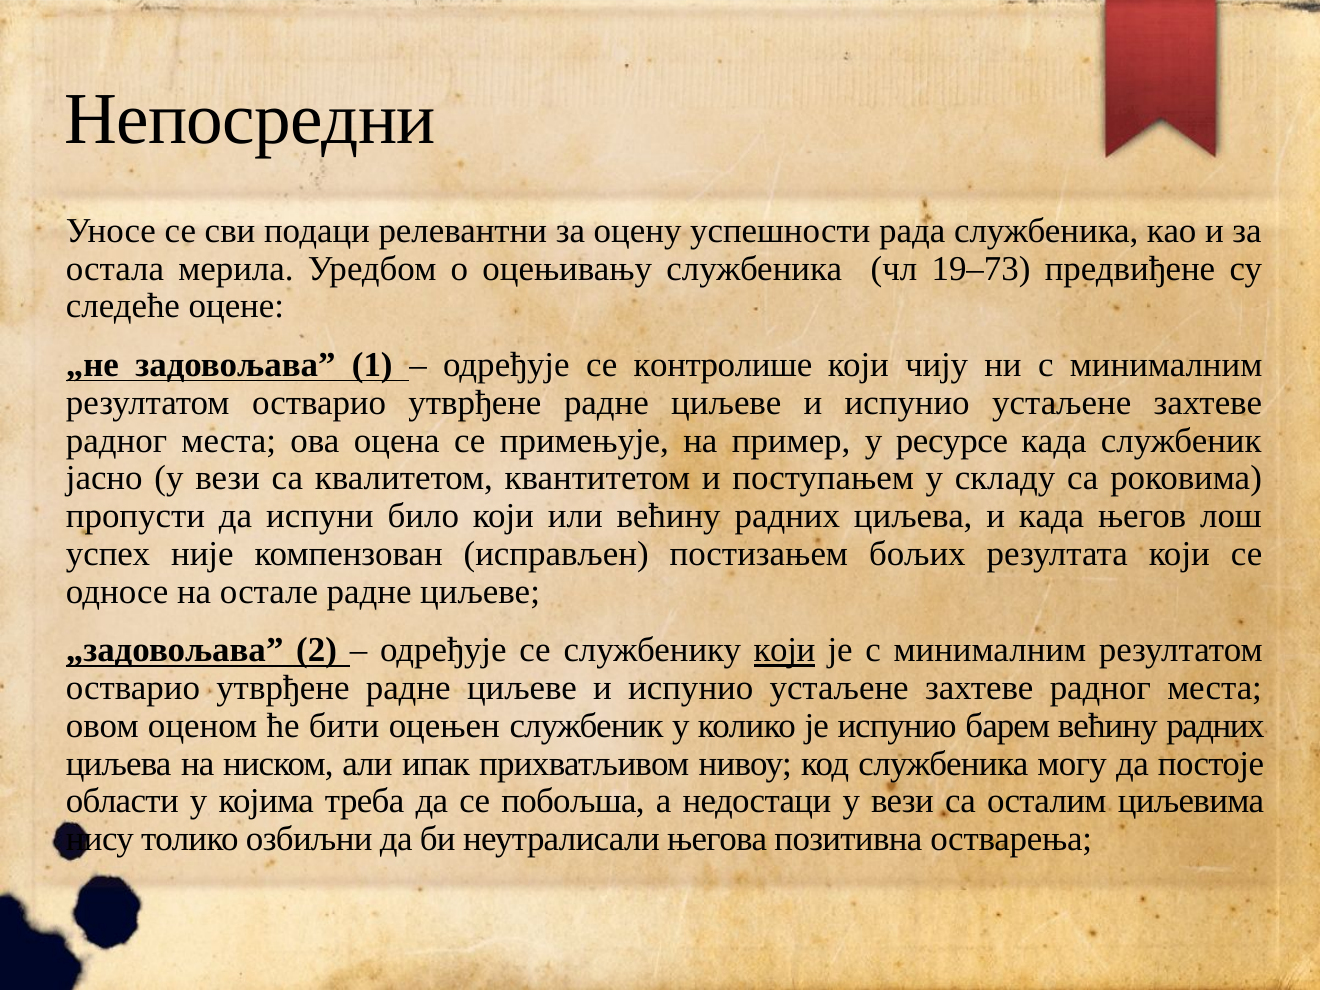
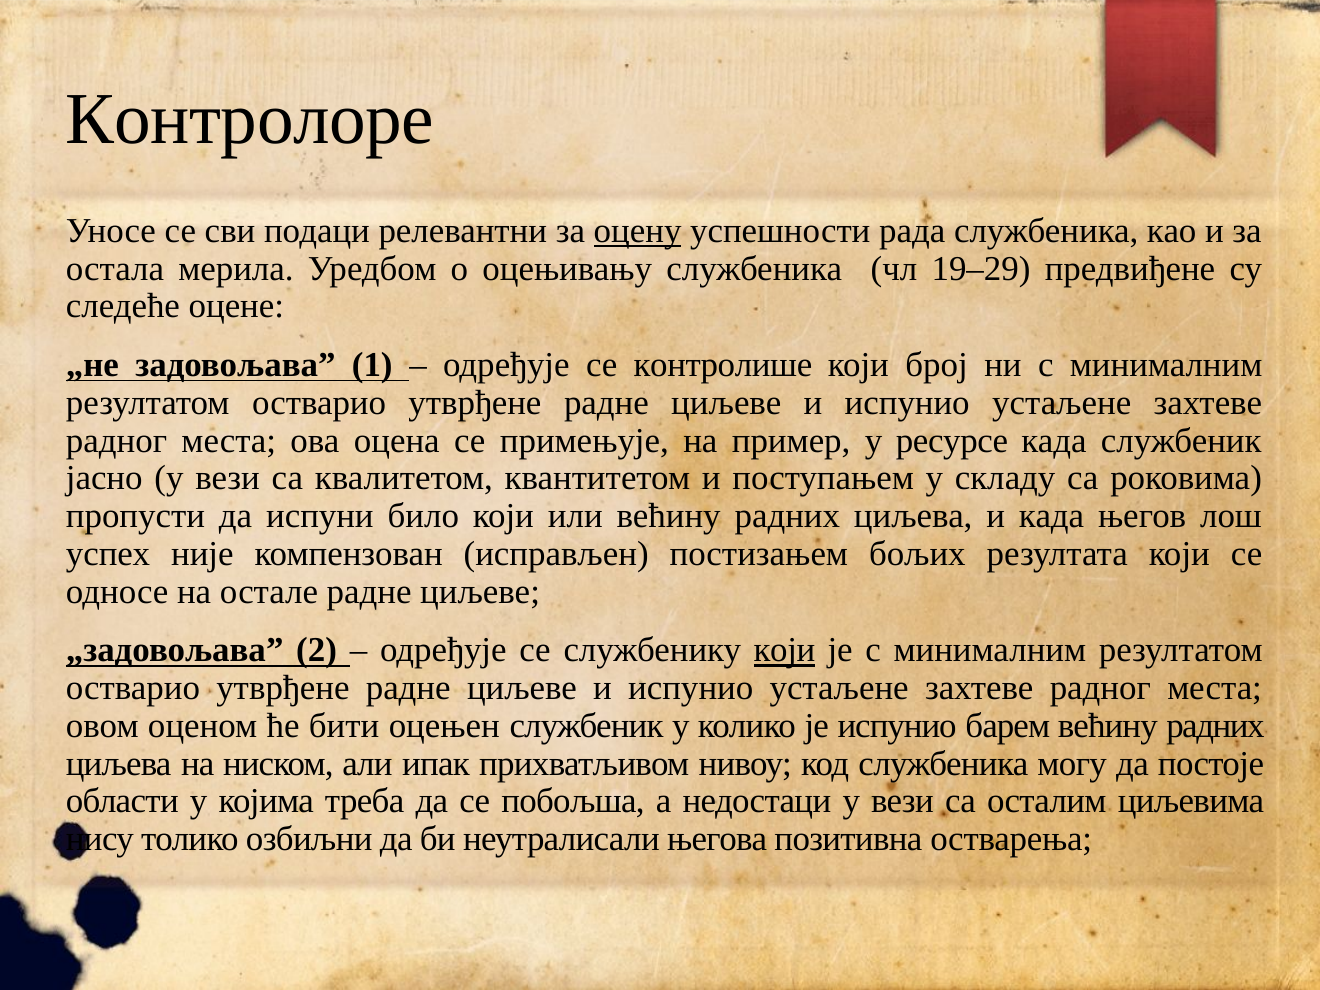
Непосредни: Непосредни -> Контролоре
оцену underline: none -> present
19–73: 19–73 -> 19–29
чију: чију -> број
